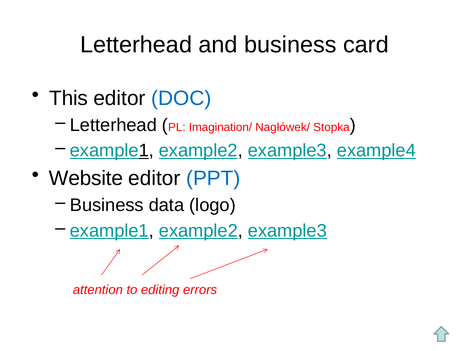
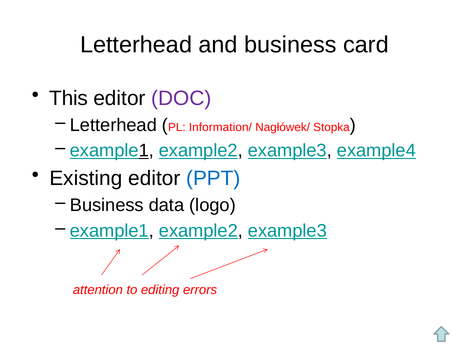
DOC colour: blue -> purple
Imagination/: Imagination/ -> Information/
Website: Website -> Existing
